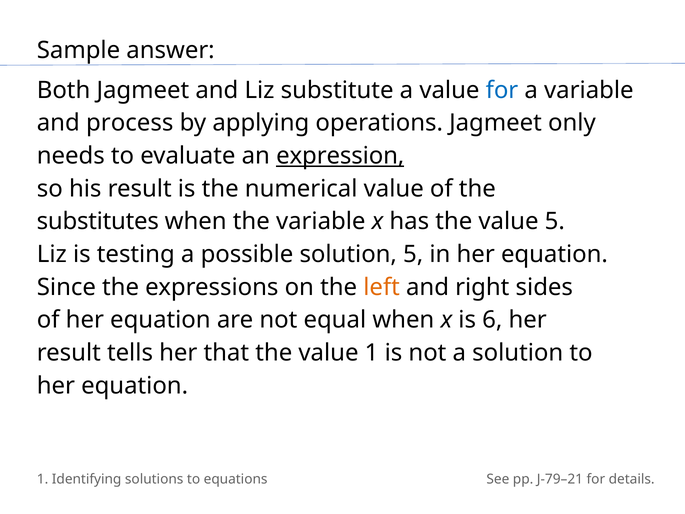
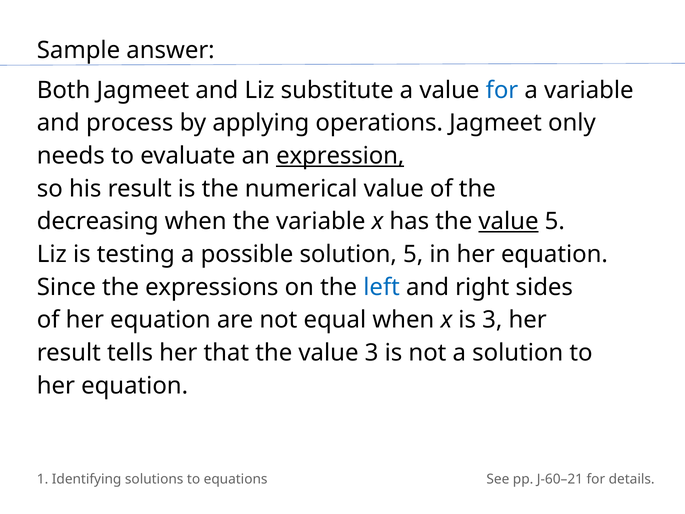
substitutes: substitutes -> decreasing
value at (509, 221) underline: none -> present
left colour: orange -> blue
is 6: 6 -> 3
value 1: 1 -> 3
J-79–21: J-79–21 -> J-60–21
